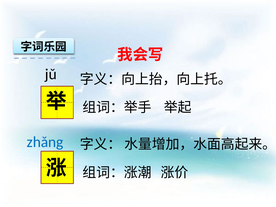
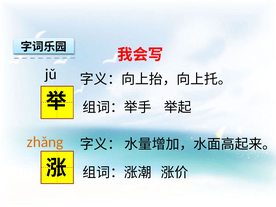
zhǎng colour: blue -> orange
